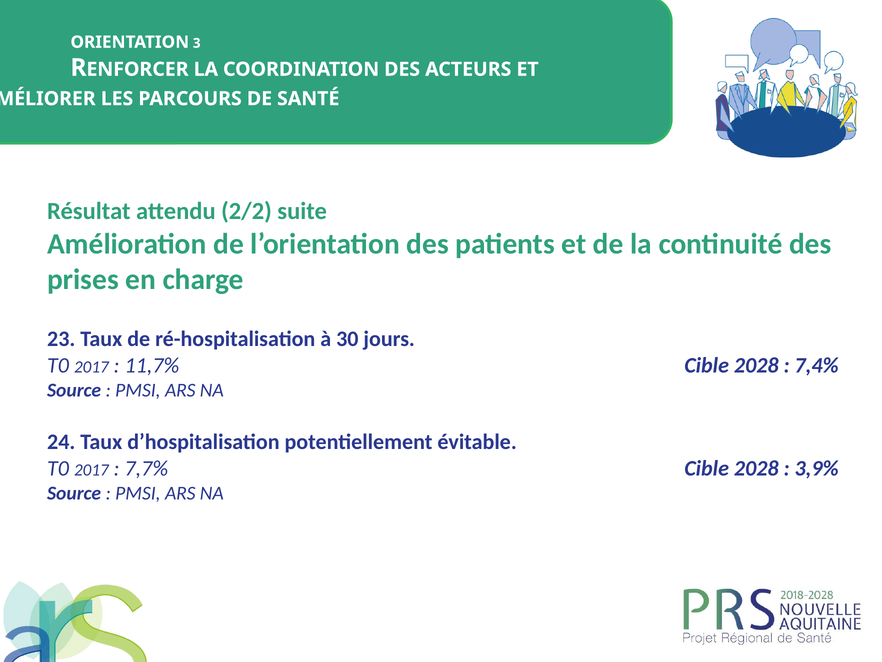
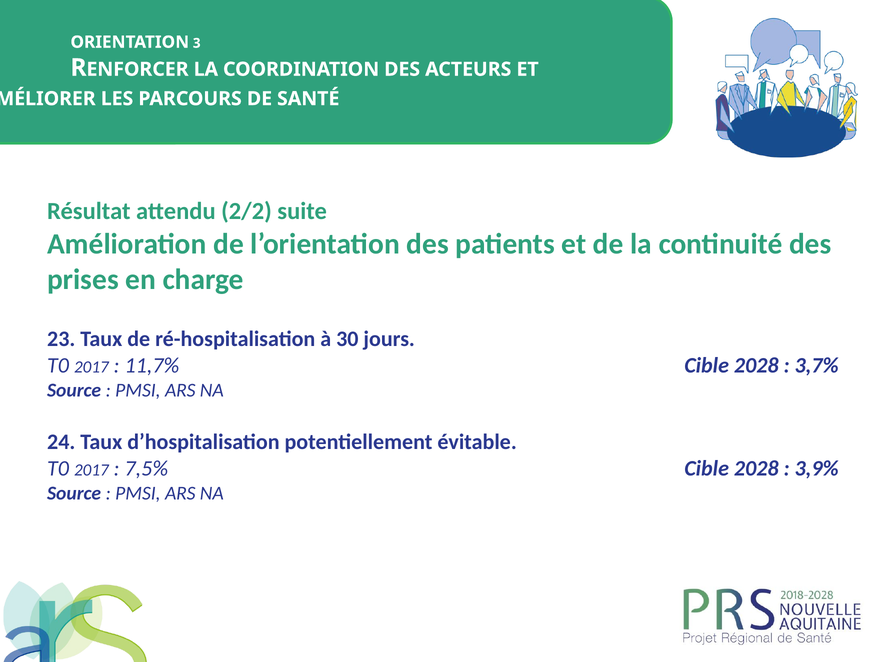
7,4%: 7,4% -> 3,7%
7,7%: 7,7% -> 7,5%
